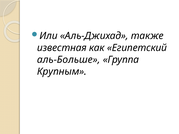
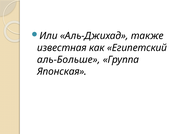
Крупным: Крупным -> Японская
